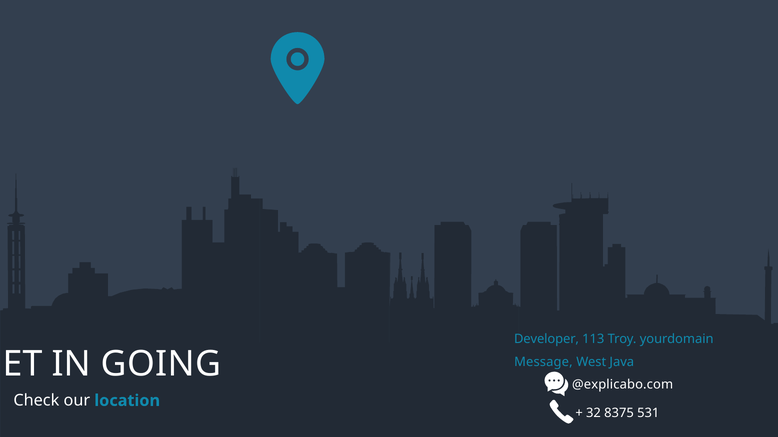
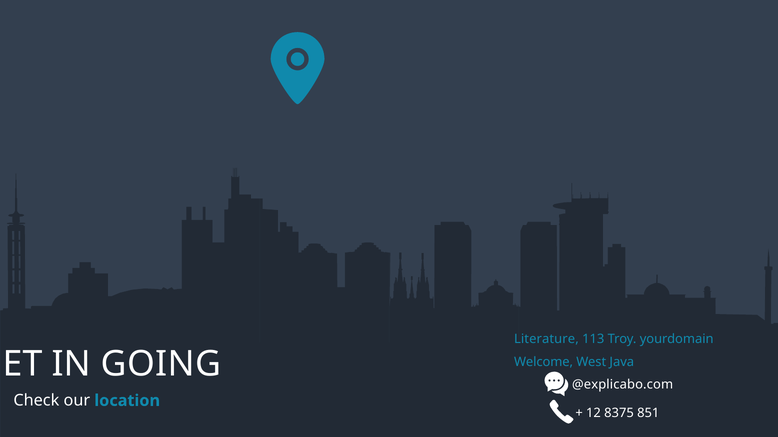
Developer: Developer -> Literature
Message: Message -> Welcome
32: 32 -> 12
531: 531 -> 851
